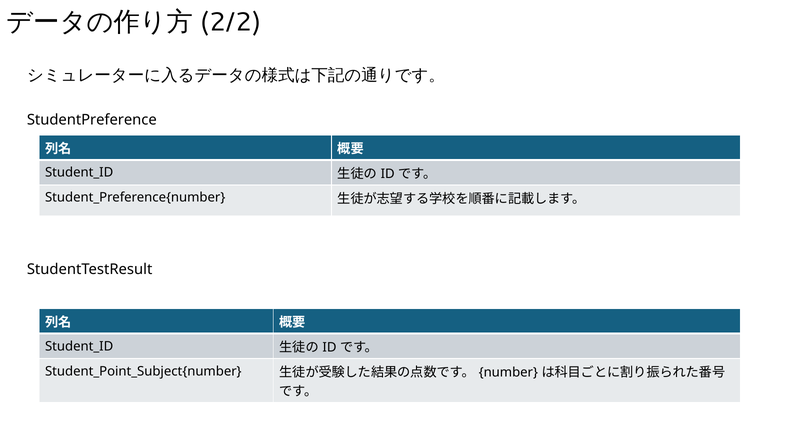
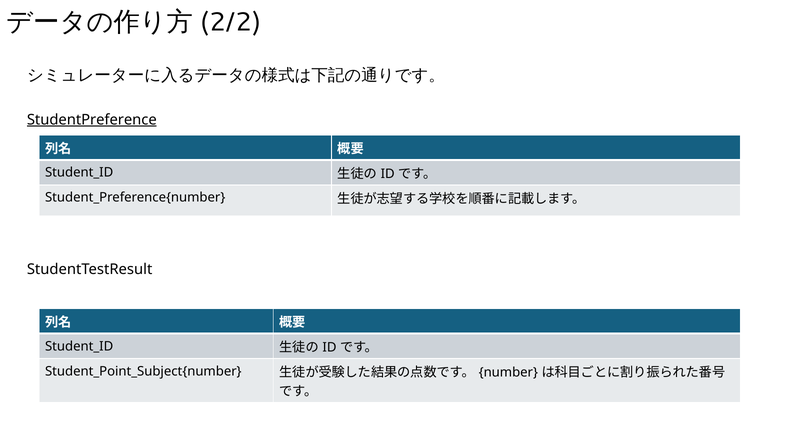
StudentPreference underline: none -> present
